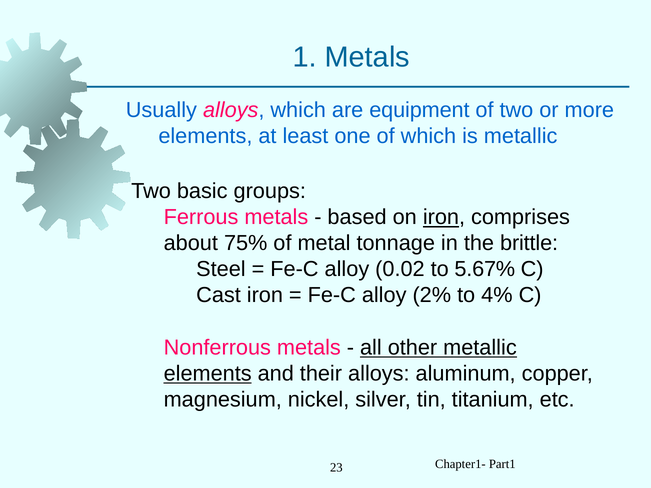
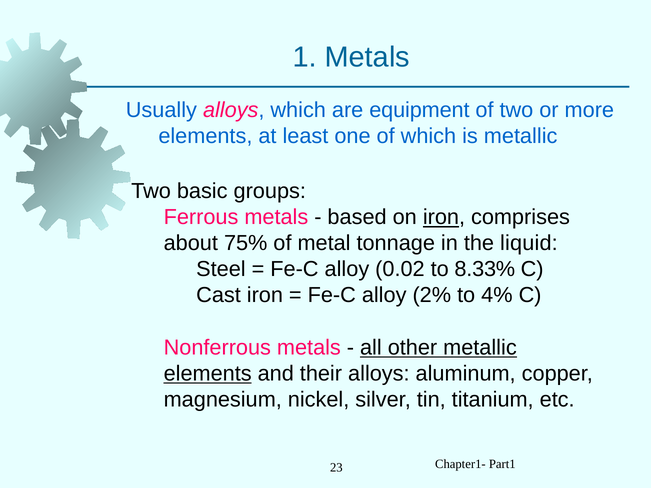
brittle: brittle -> liquid
5.67%: 5.67% -> 8.33%
